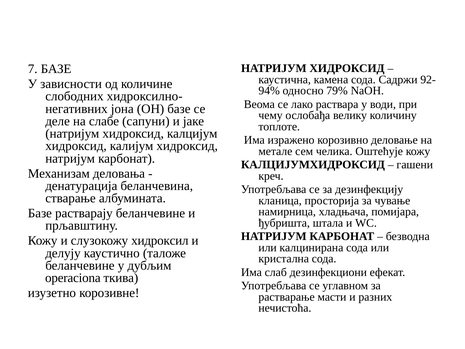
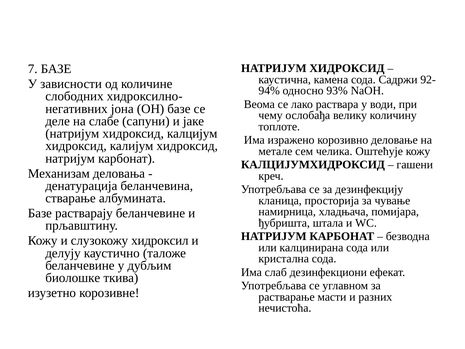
79%: 79% -> 93%
operaciona: operaciona -> биолошке
